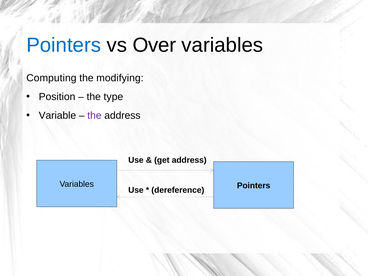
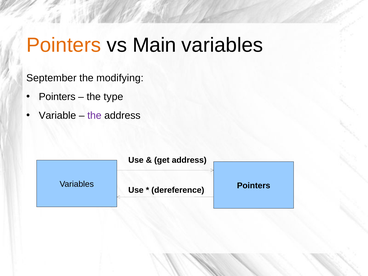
Pointers at (64, 45) colour: blue -> orange
Over: Over -> Main
Computing: Computing -> September
Position at (57, 97): Position -> Pointers
